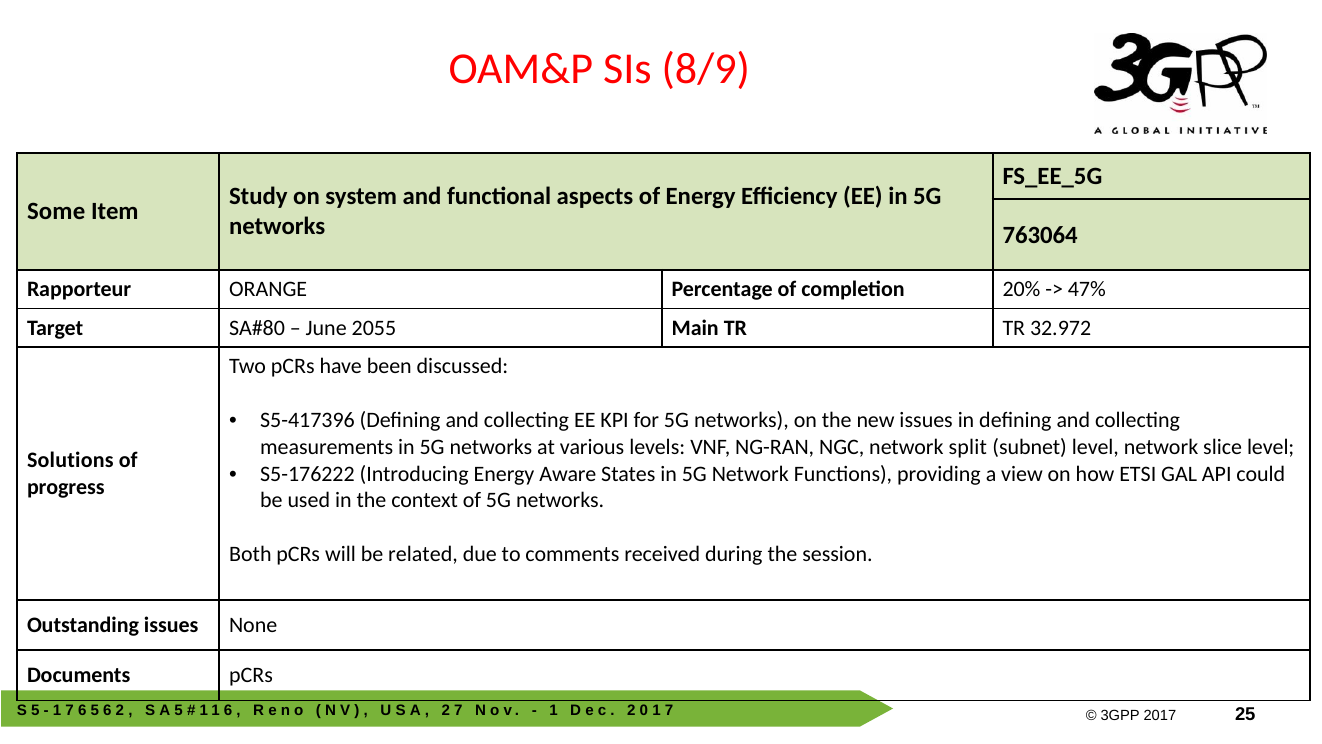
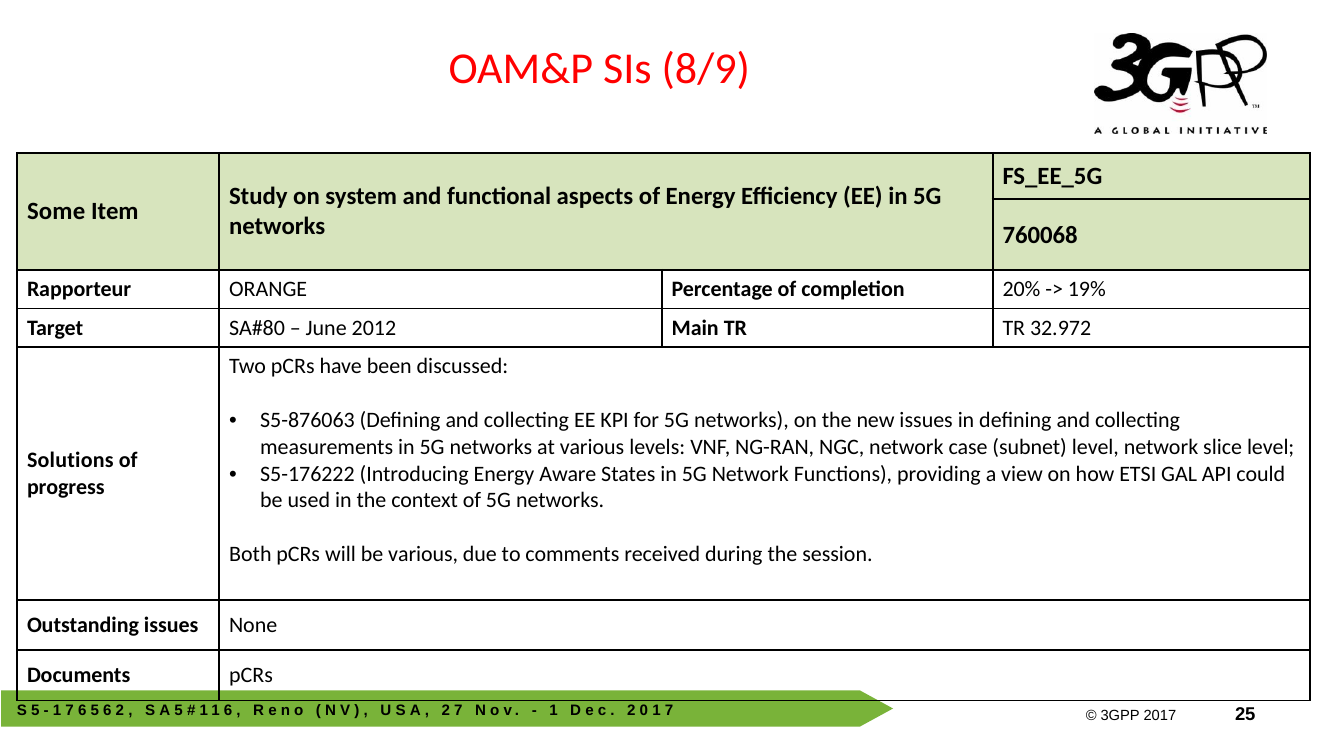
763064: 763064 -> 760068
47%: 47% -> 19%
June 2055: 2055 -> 2012
S5-417396: S5-417396 -> S5-876063
split: split -> case
be related: related -> various
